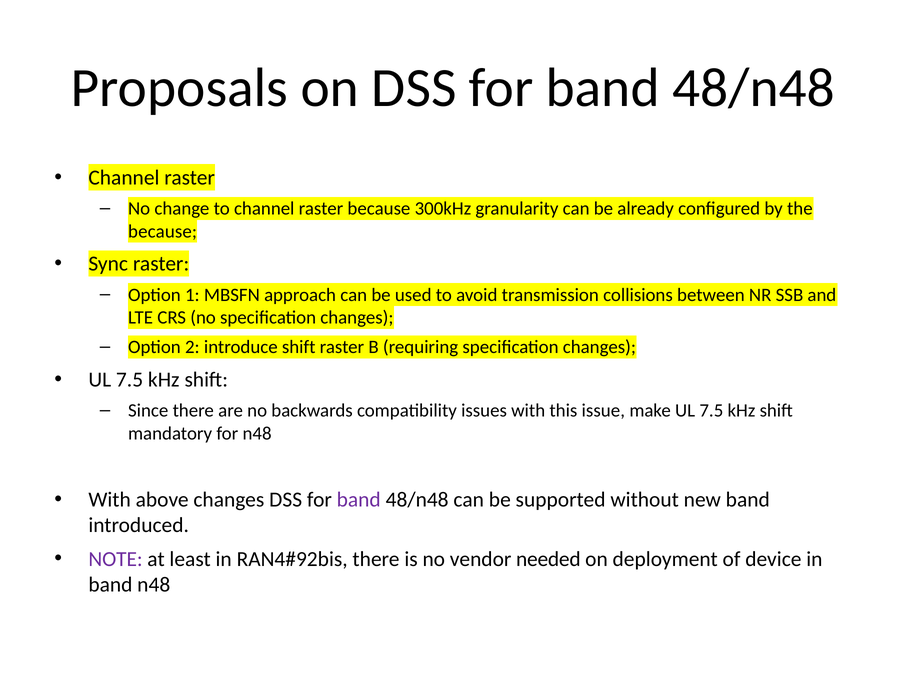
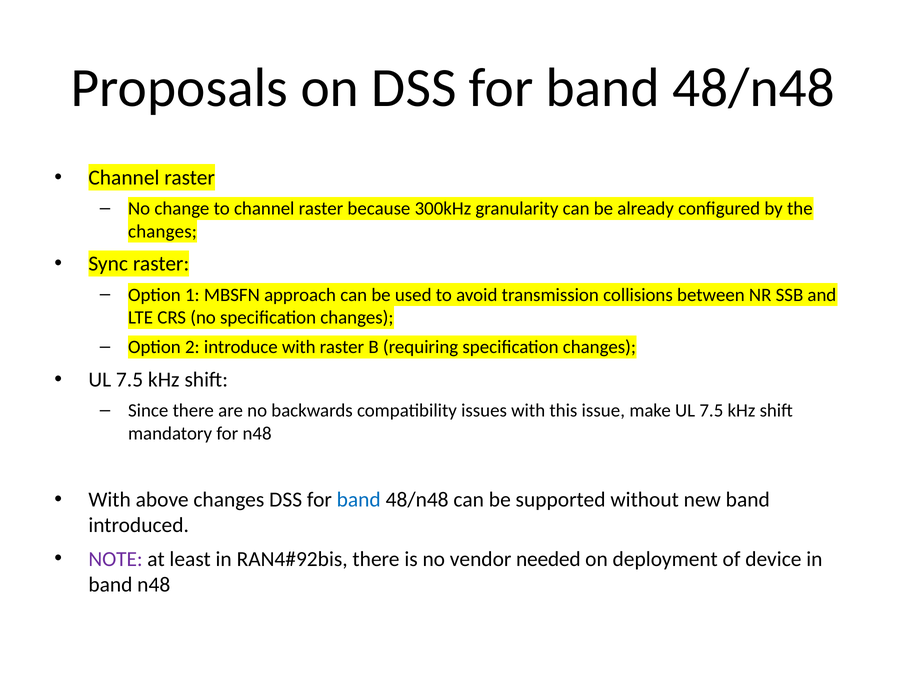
because at (163, 231): because -> changes
introduce shift: shift -> with
band at (359, 500) colour: purple -> blue
